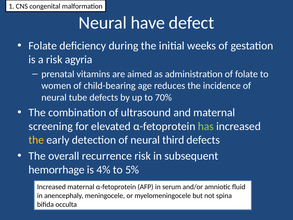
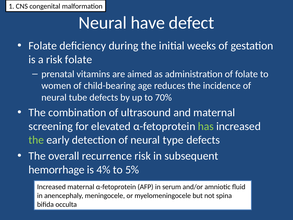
risk agyria: agyria -> folate
the at (36, 140) colour: yellow -> light green
third: third -> type
